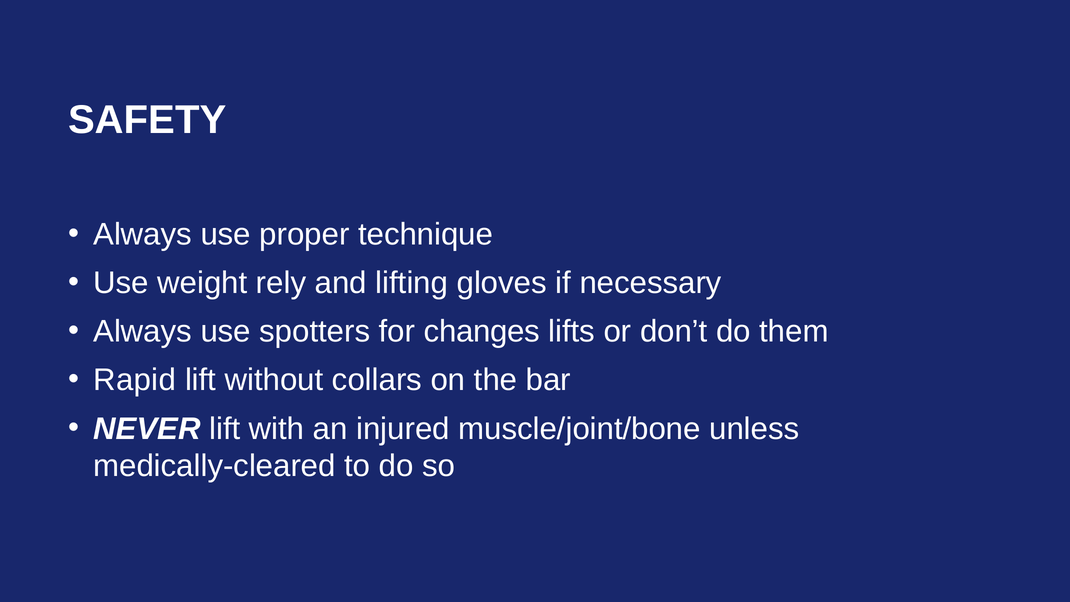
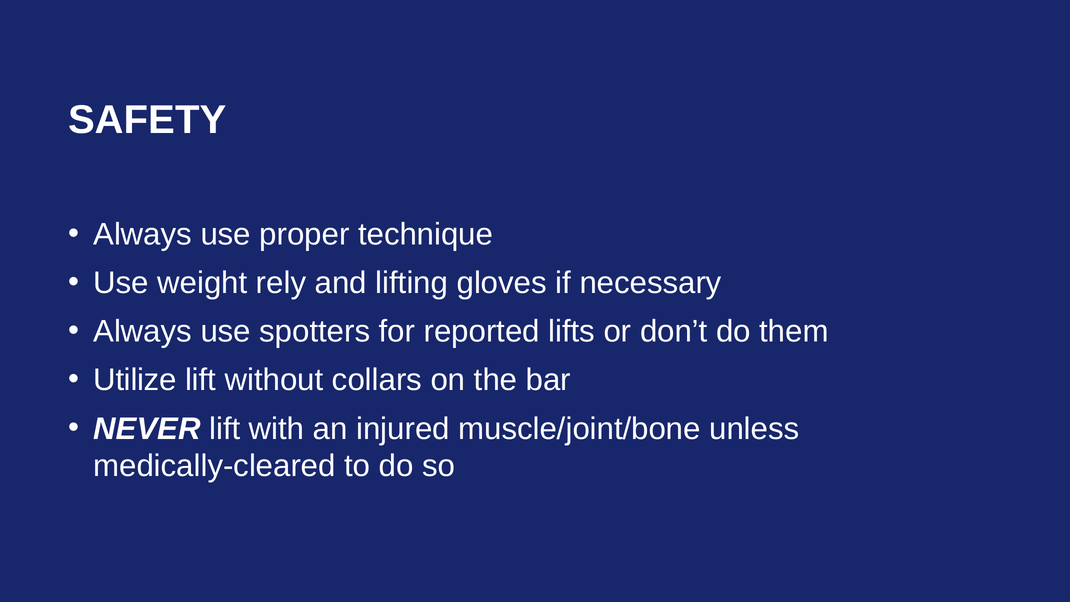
changes: changes -> reported
Rapid: Rapid -> Utilize
